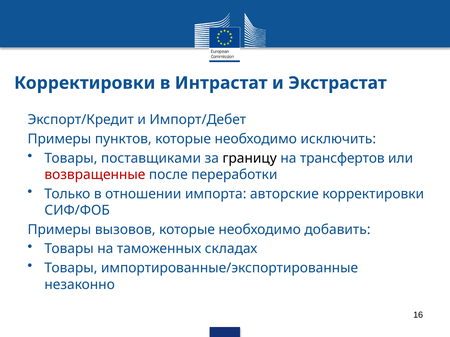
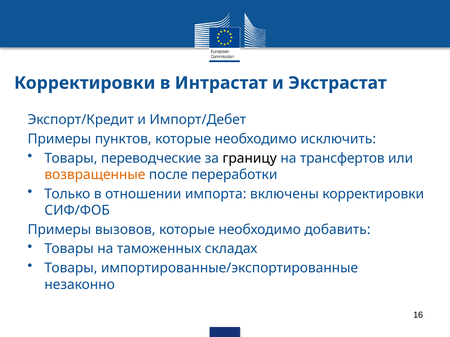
поставщиками: поставщиками -> переводческие
возвращенные colour: red -> orange
авторские: авторские -> включены
